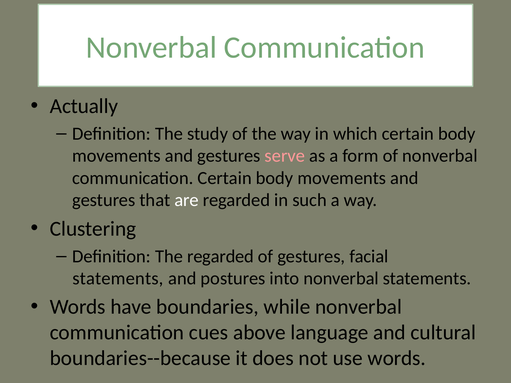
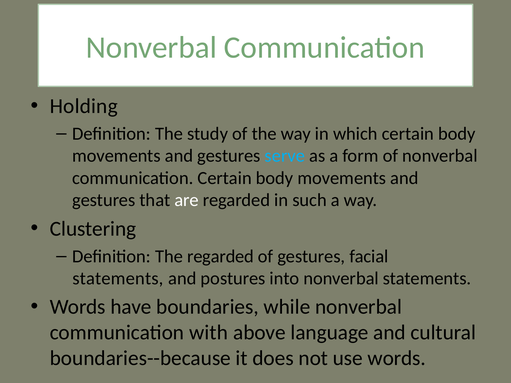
Actually: Actually -> Holding
serve colour: pink -> light blue
cues: cues -> with
